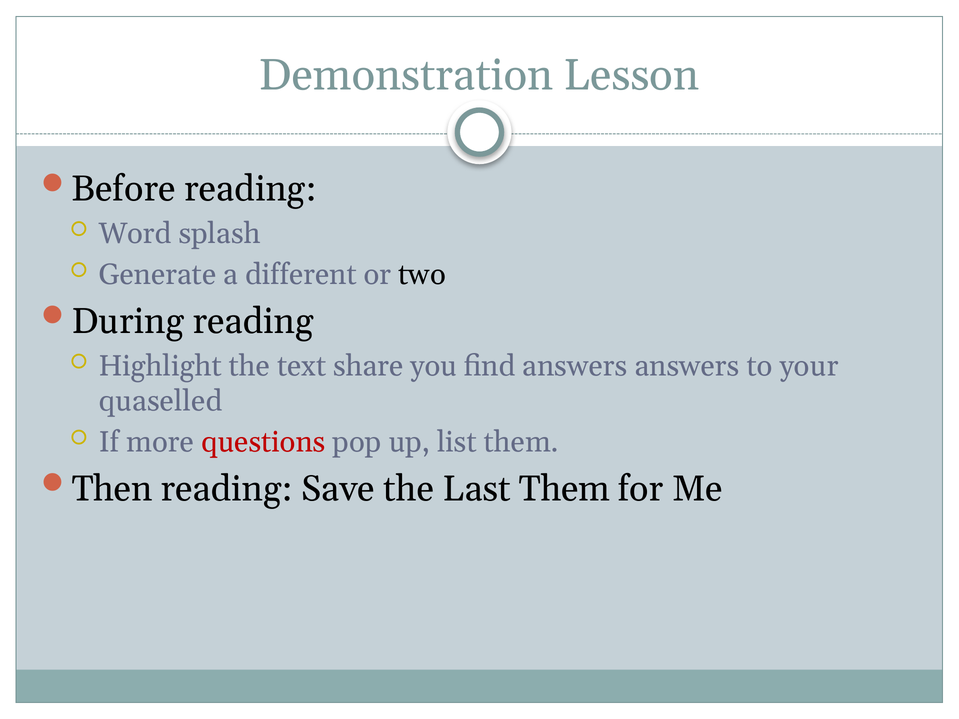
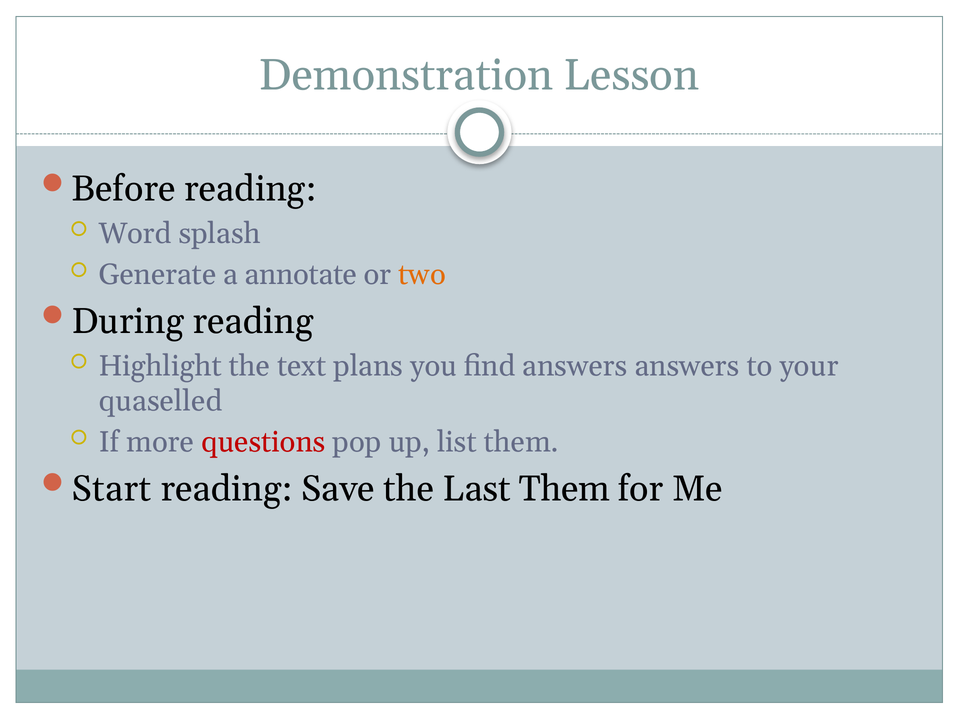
different: different -> annotate
two colour: black -> orange
share: share -> plans
Then: Then -> Start
